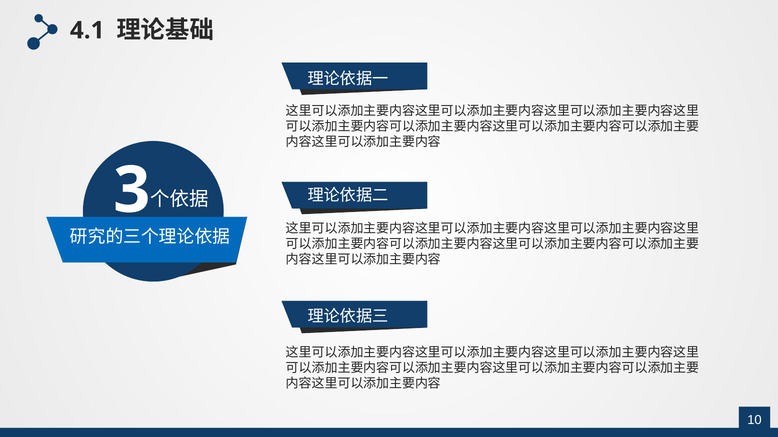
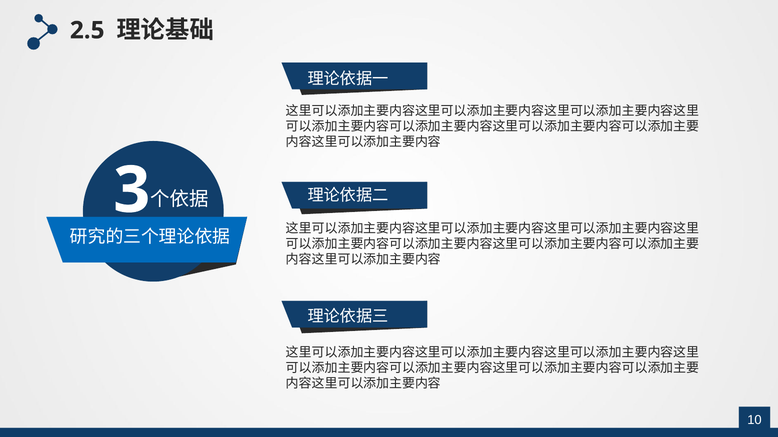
4.1: 4.1 -> 2.5
